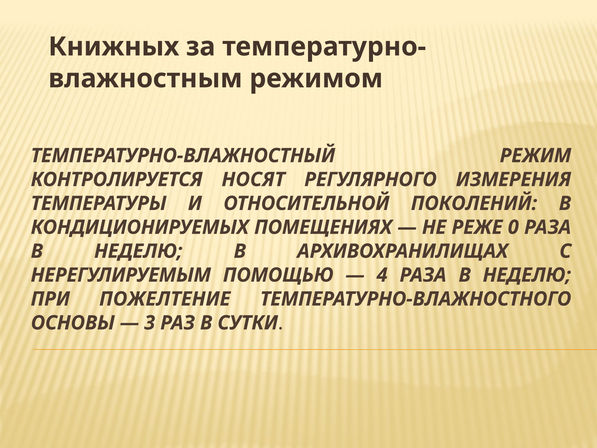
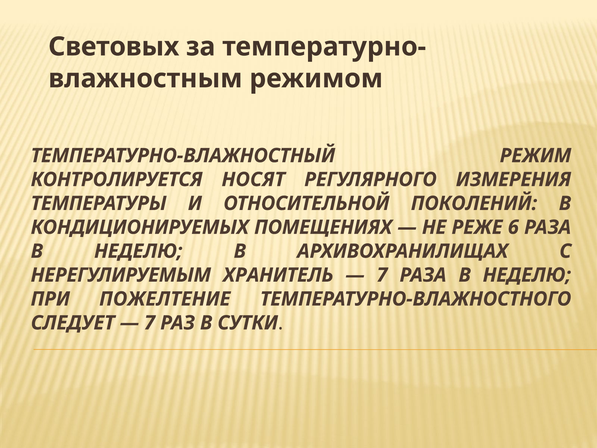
Книжных: Книжных -> Световых
0: 0 -> 6
ПОМОЩЬЮ: ПОМОЩЬЮ -> ХРАНИТЕЛЬ
4 at (382, 275): 4 -> 7
ОСНОВЫ: ОСНОВЫ -> СЛЕДУЕТ
3 at (150, 323): 3 -> 7
